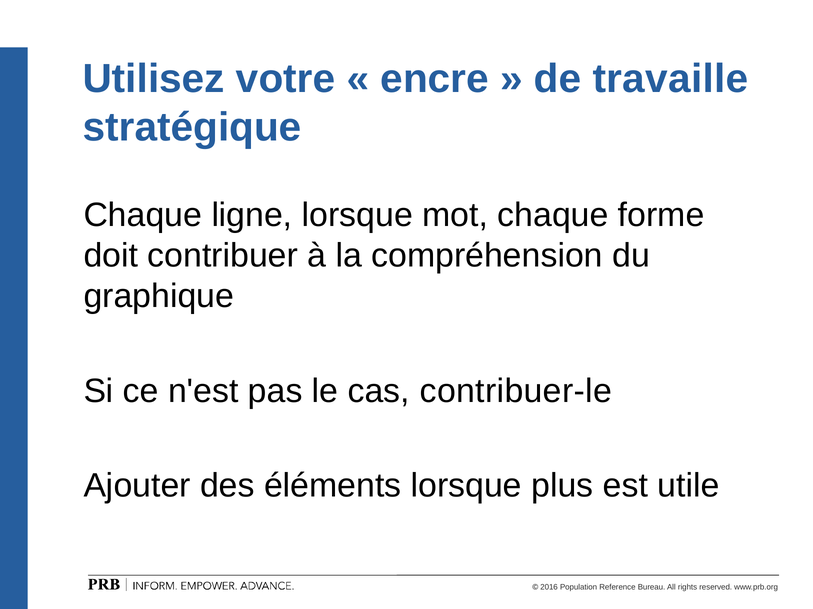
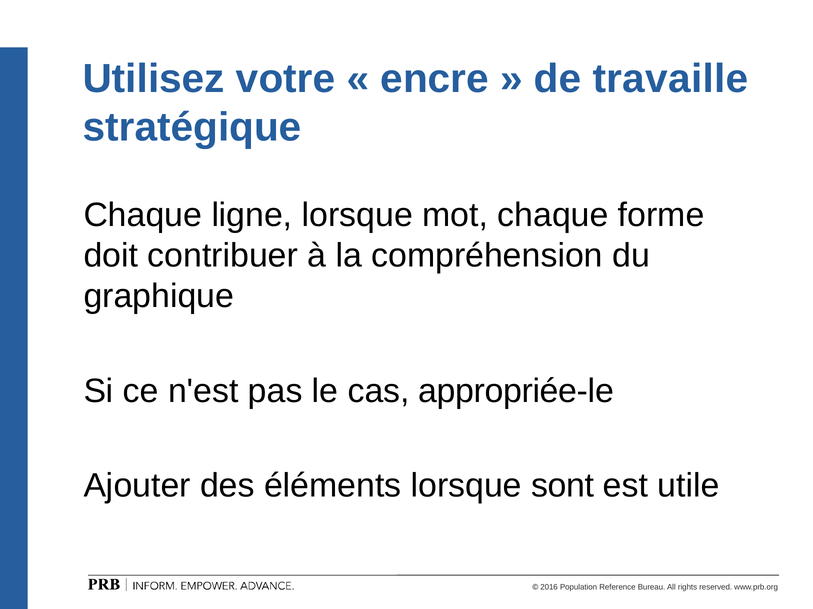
contribuer-le: contribuer-le -> appropriée-le
plus: plus -> sont
